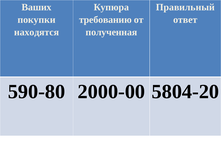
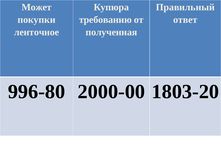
Ваших: Ваших -> Может
находятся: находятся -> ленточное
590-80: 590-80 -> 996-80
5804-20: 5804-20 -> 1803-20
